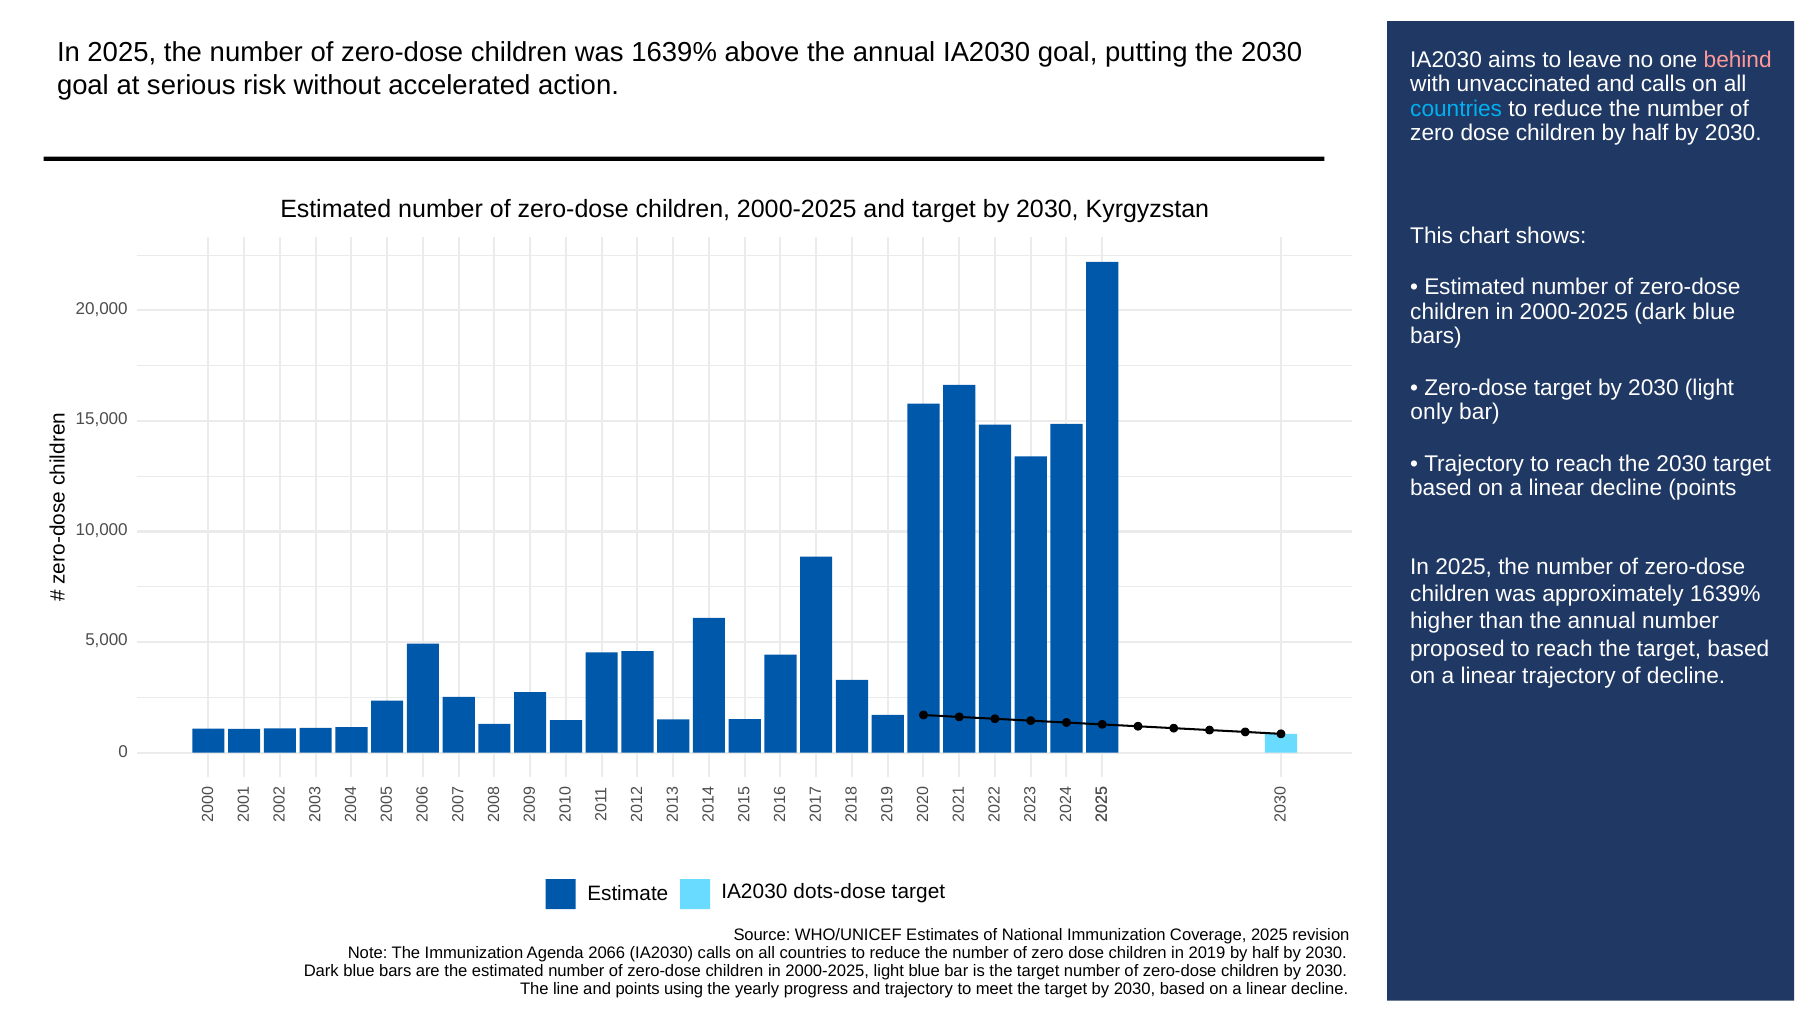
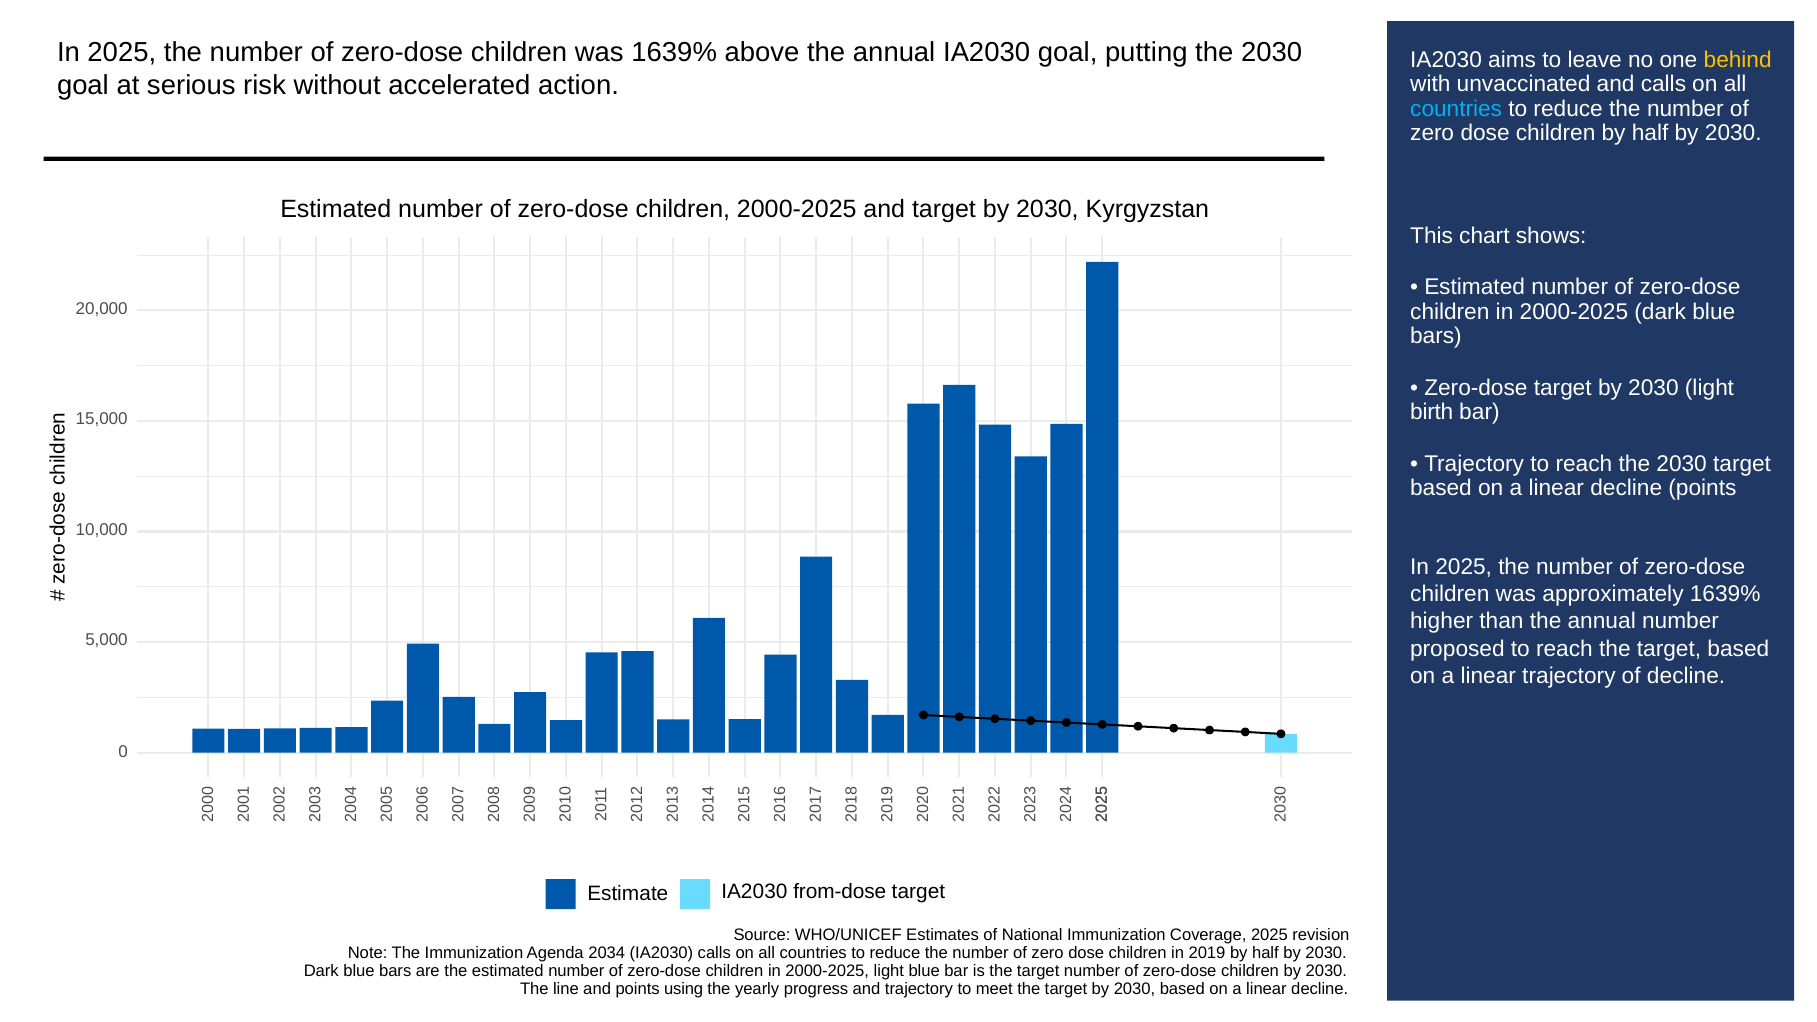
behind colour: pink -> yellow
only: only -> birth
dots-dose: dots-dose -> from-dose
2066: 2066 -> 2034
